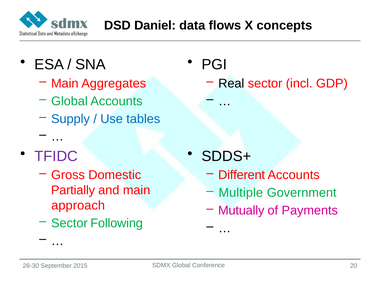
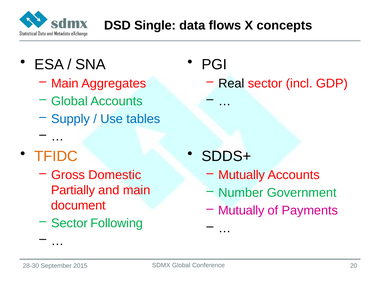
Daniel: Daniel -> Single
TFIDC colour: purple -> orange
Different at (242, 175): Different -> Mutually
Multiple: Multiple -> Number
approach: approach -> document
